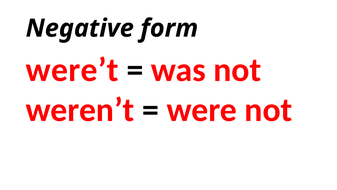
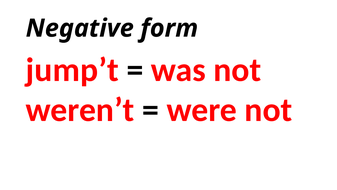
were’t: were’t -> jump’t
